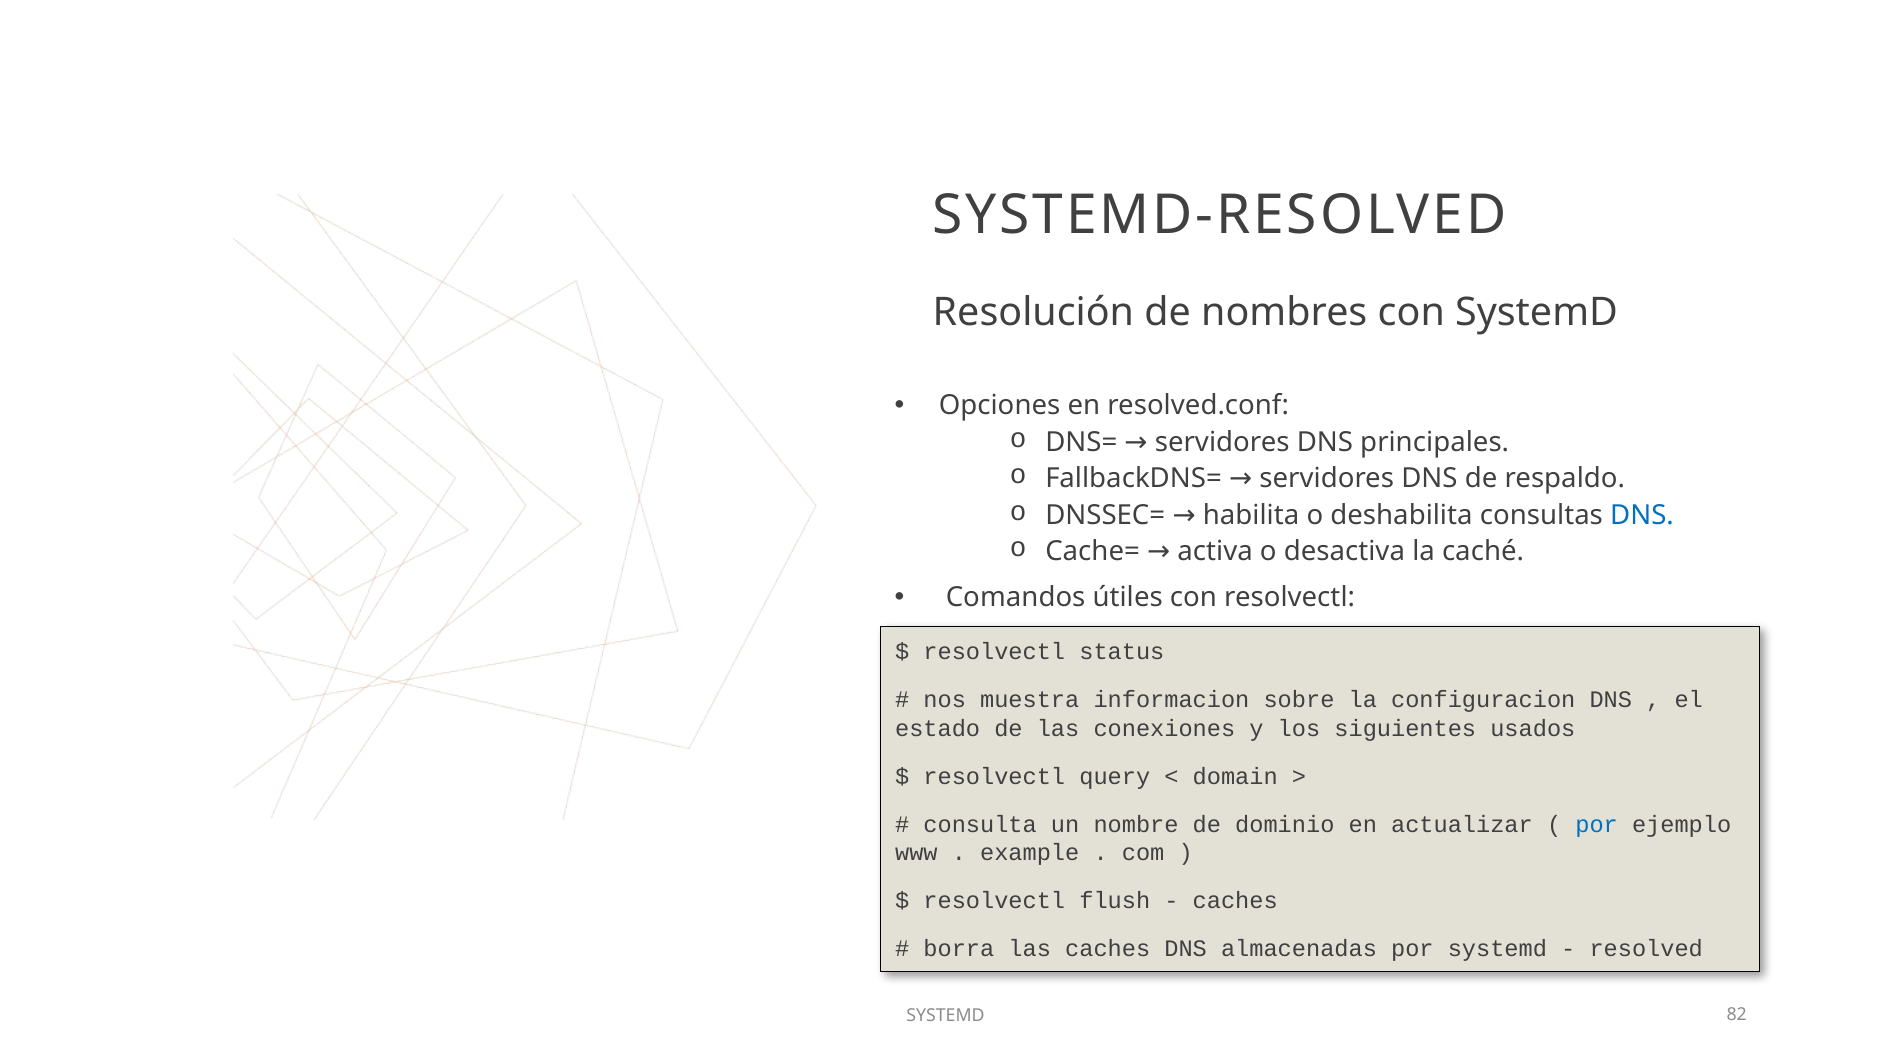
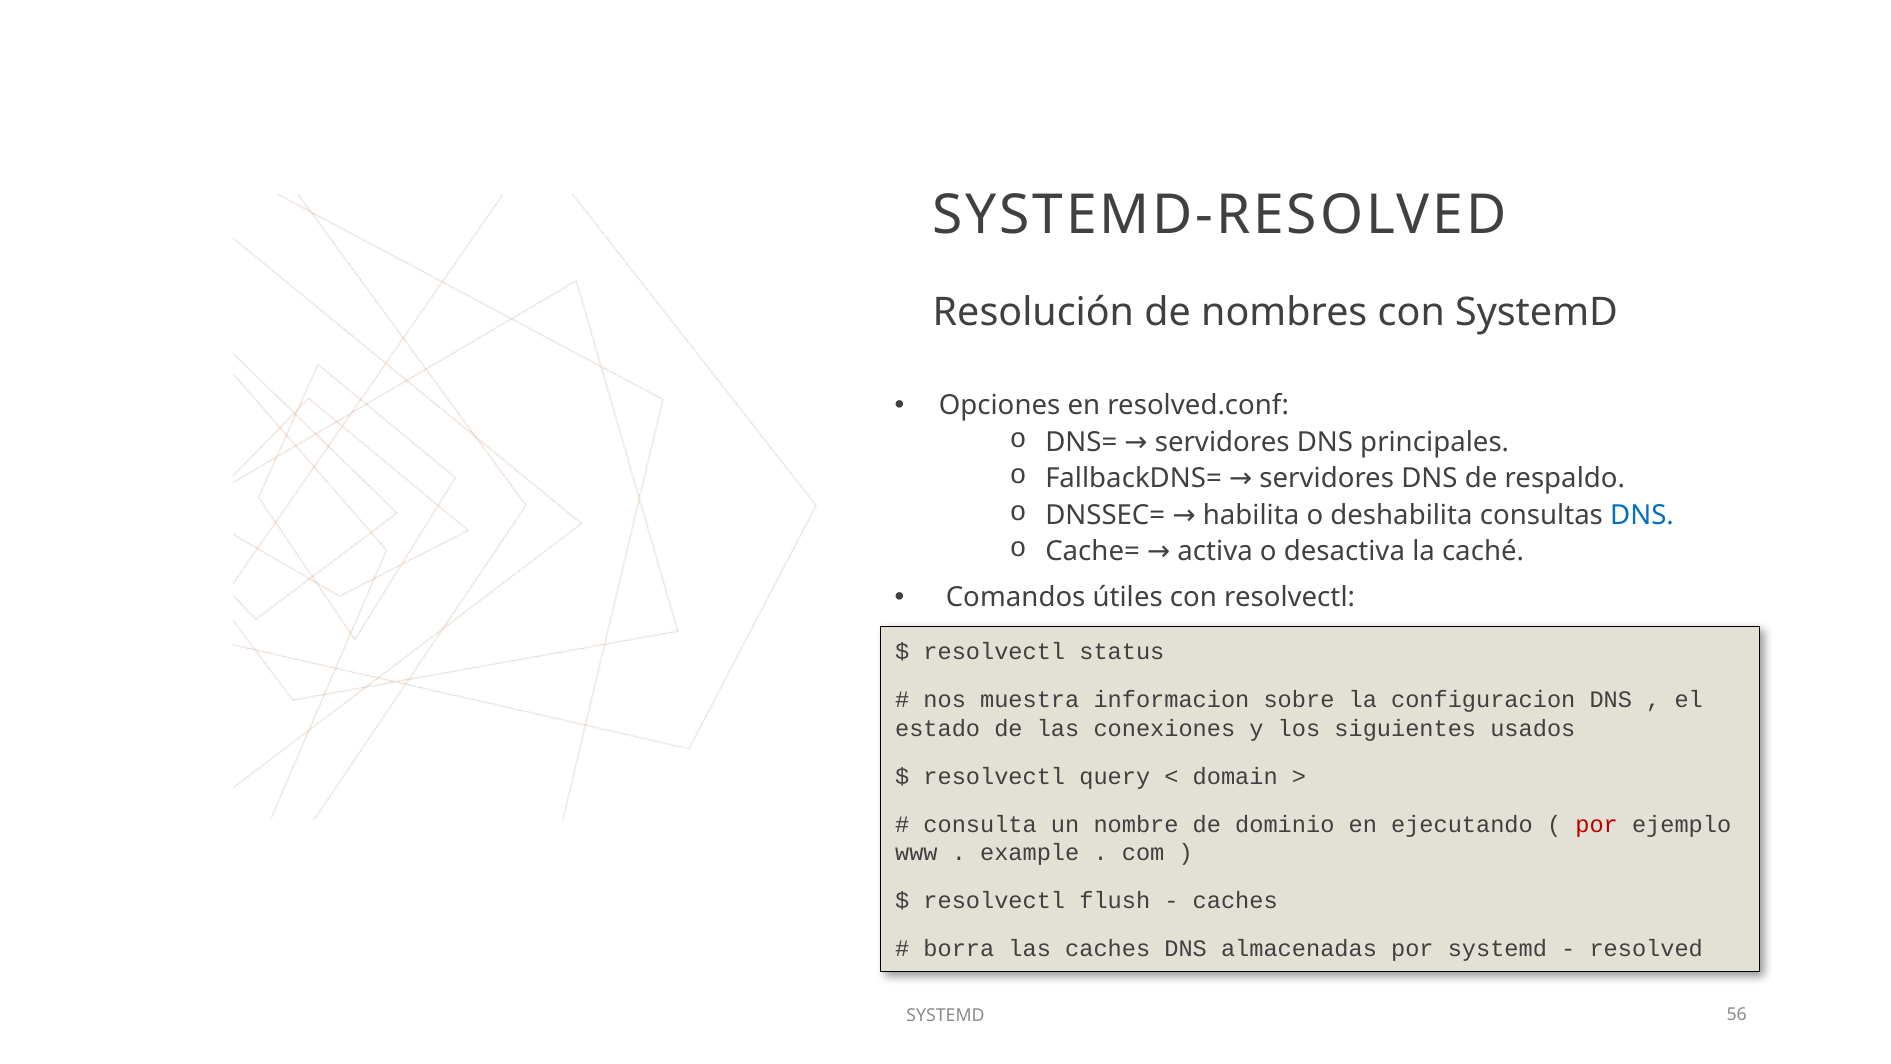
actualizar: actualizar -> ejecutando
por at (1597, 824) colour: blue -> red
82: 82 -> 56
